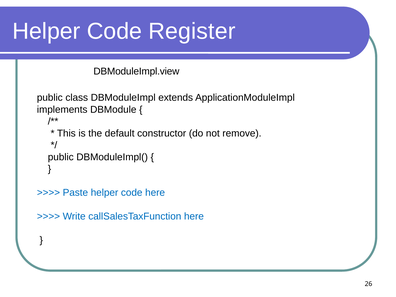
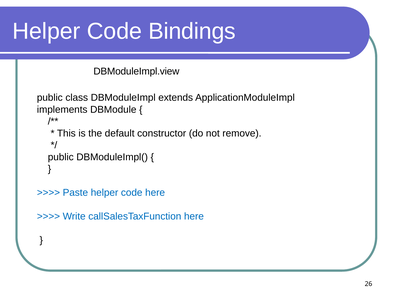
Register: Register -> Bindings
